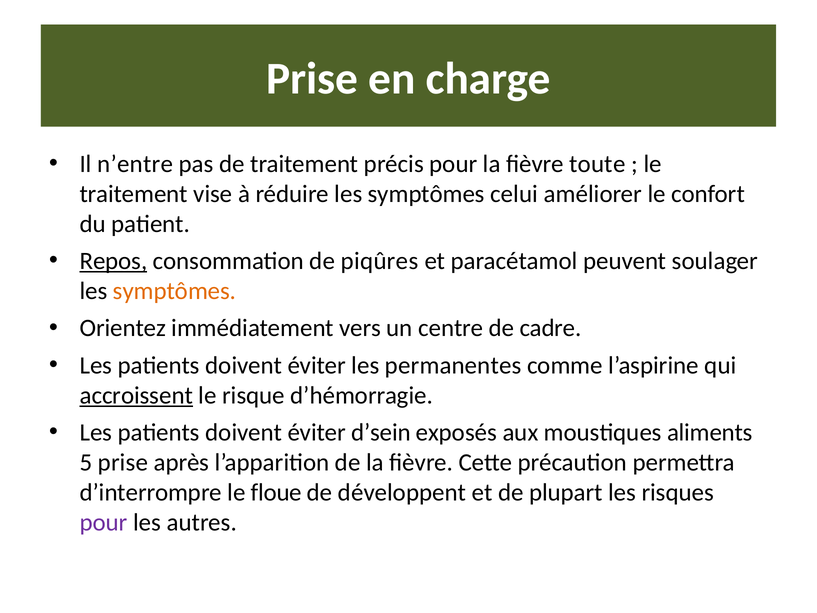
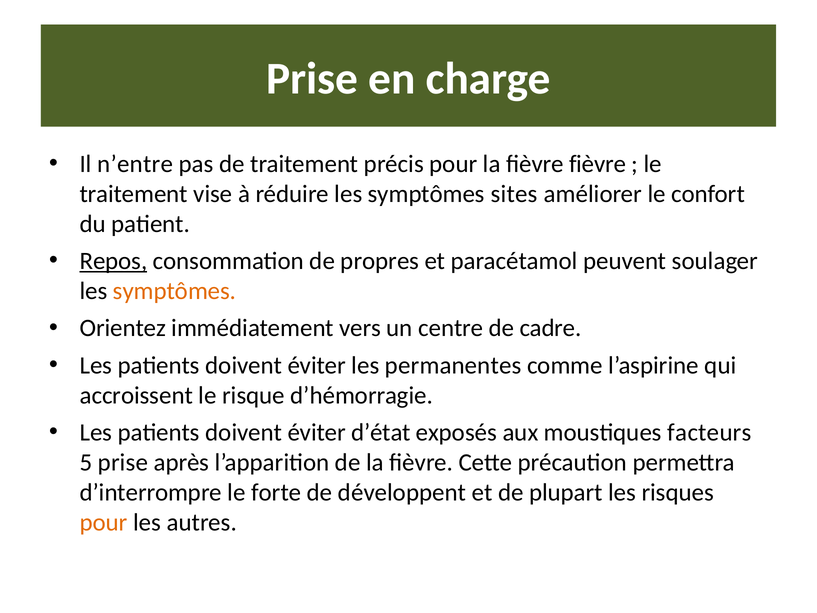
fièvre toute: toute -> fièvre
celui: celui -> sites
piqûres: piqûres -> propres
accroissent underline: present -> none
d’sein: d’sein -> d’état
aliments: aliments -> facteurs
floue: floue -> forte
pour at (104, 522) colour: purple -> orange
